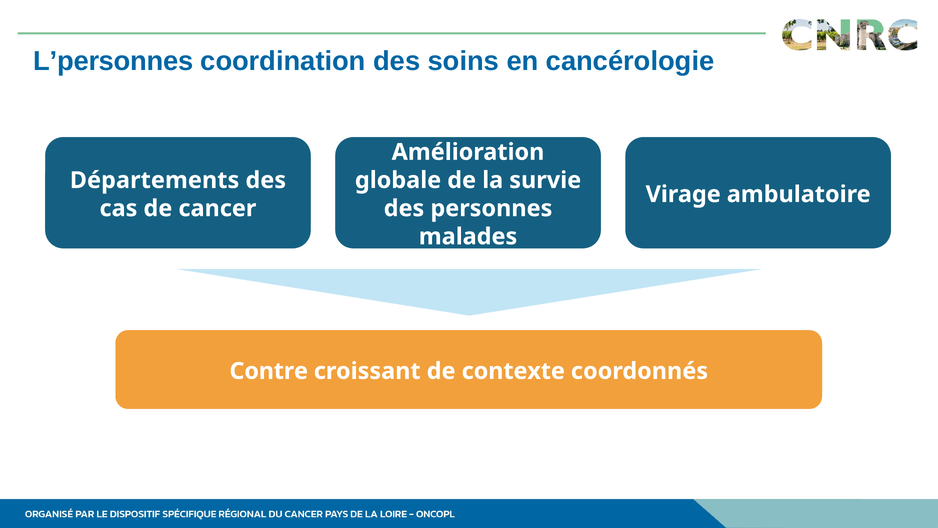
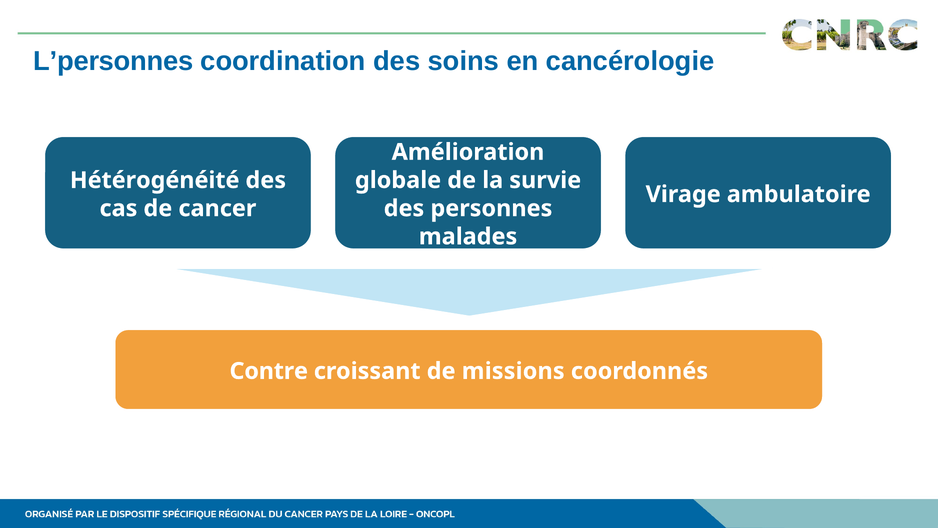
Départements: Départements -> Hétérogénéité
contexte: contexte -> missions
